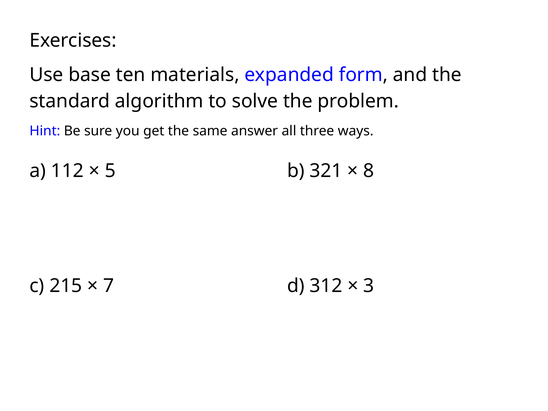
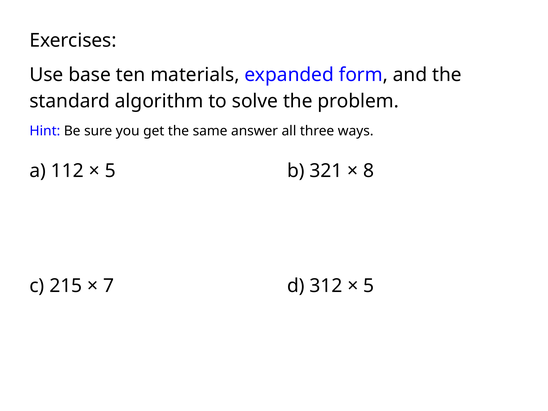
3 at (369, 286): 3 -> 5
